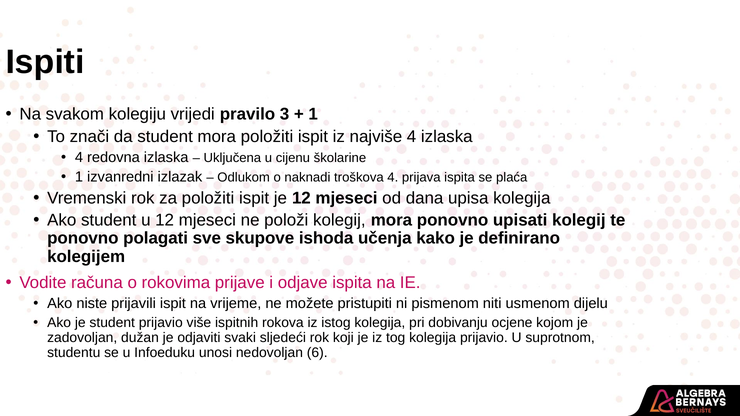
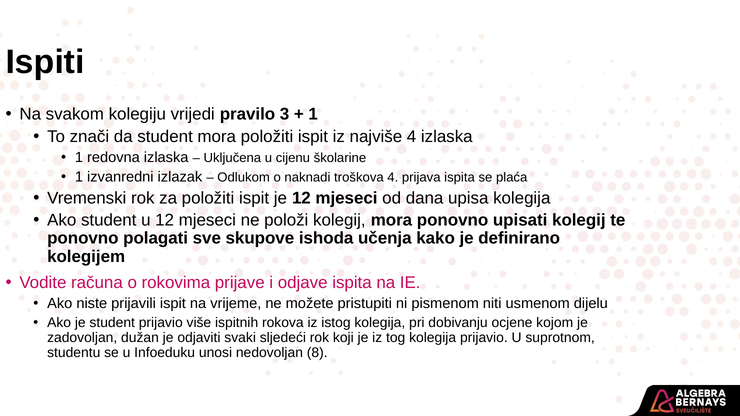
4 at (79, 158): 4 -> 1
6: 6 -> 8
